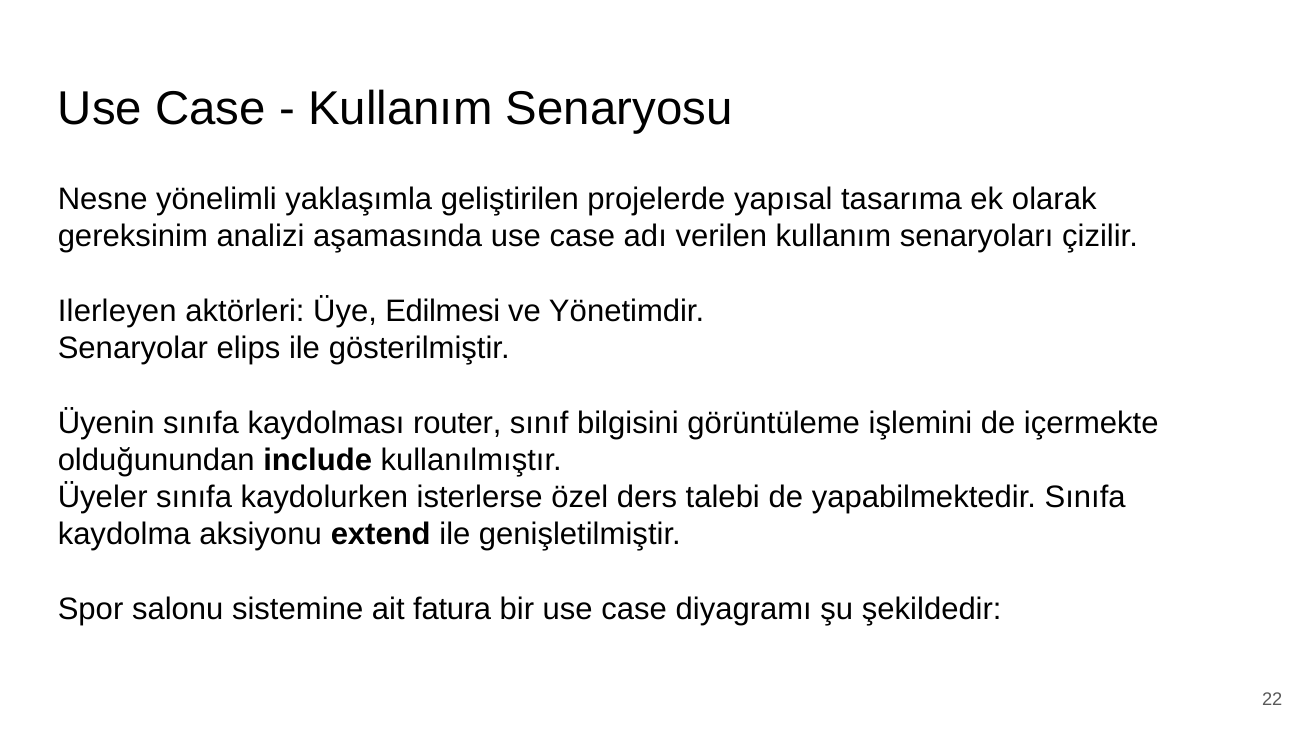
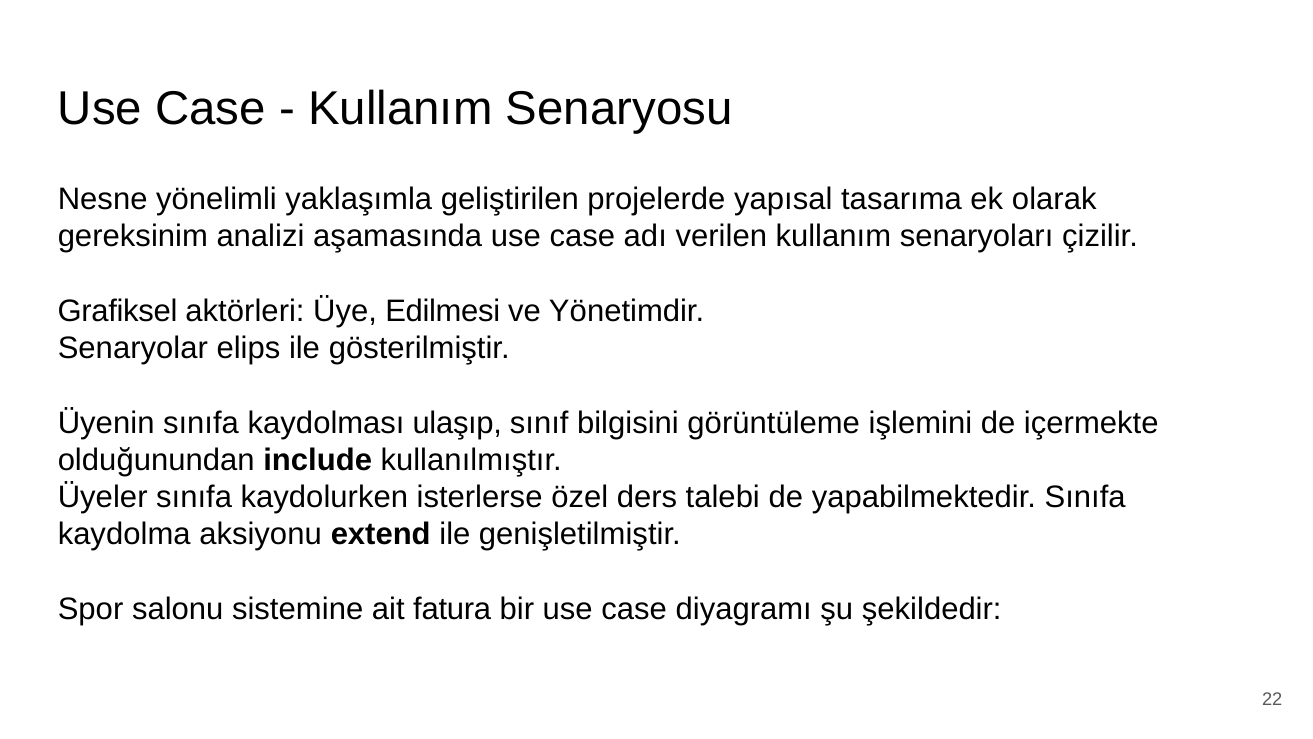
Ilerleyen: Ilerleyen -> Grafiksel
router: router -> ulaşıp
